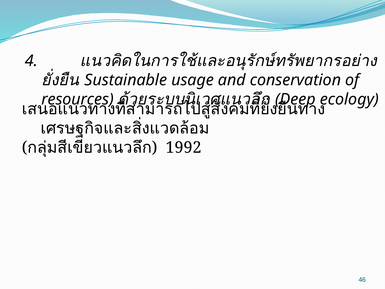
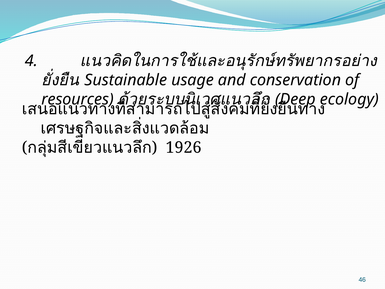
1992: 1992 -> 1926
